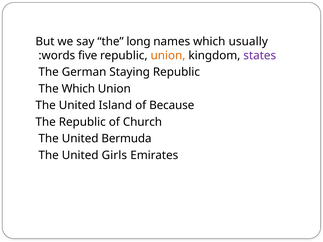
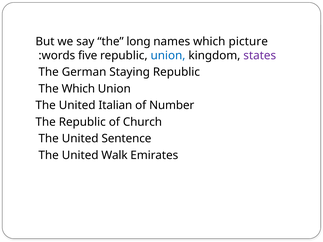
usually: usually -> picture
union at (168, 56) colour: orange -> blue
Island: Island -> Italian
Because: Because -> Number
Bermuda: Bermuda -> Sentence
Girls: Girls -> Walk
